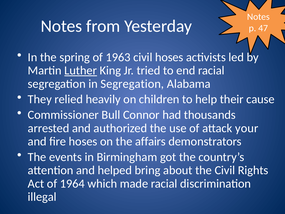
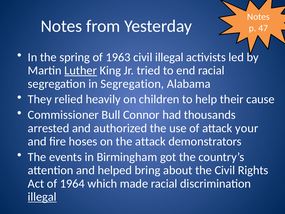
civil hoses: hoses -> illegal
the affairs: affairs -> attack
illegal at (42, 197) underline: none -> present
